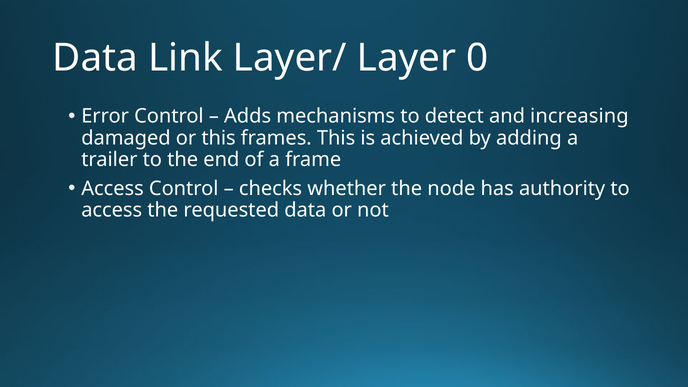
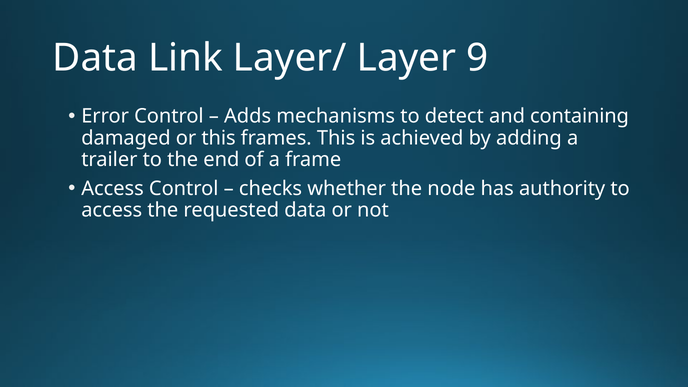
0: 0 -> 9
increasing: increasing -> containing
